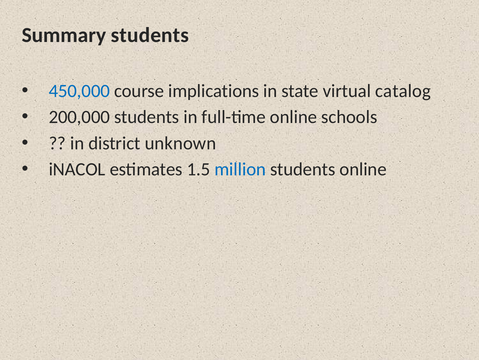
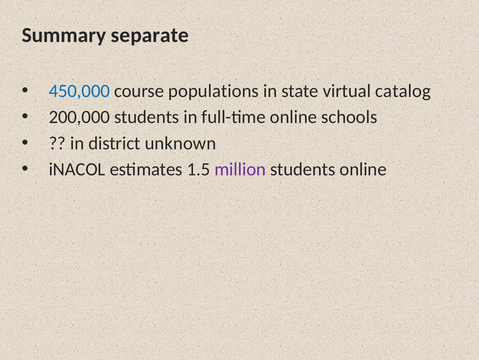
Summary students: students -> separate
implications: implications -> populations
million colour: blue -> purple
